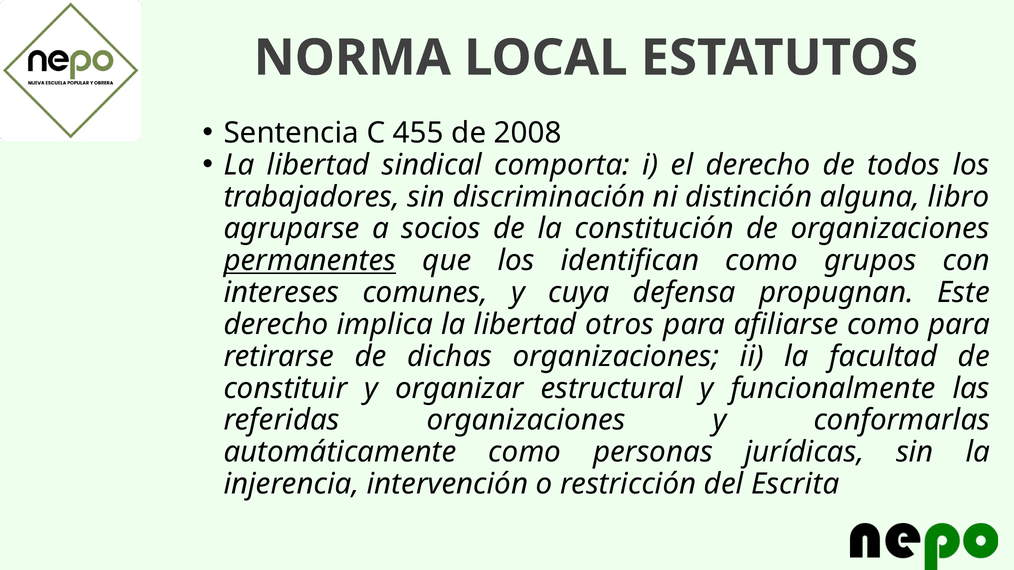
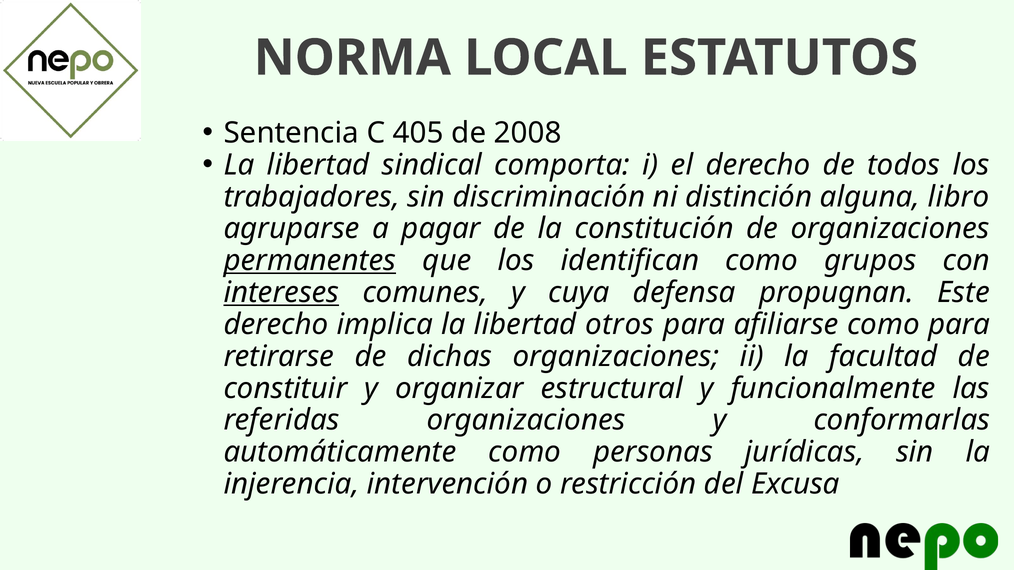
455: 455 -> 405
socios: socios -> pagar
intereses underline: none -> present
Escrita: Escrita -> Excusa
